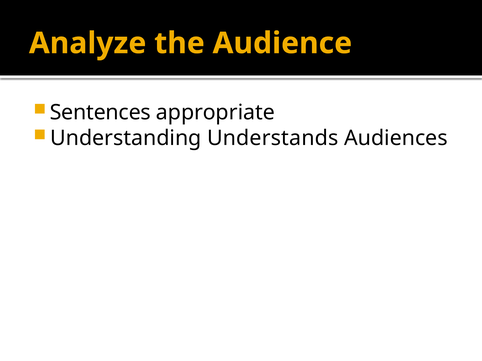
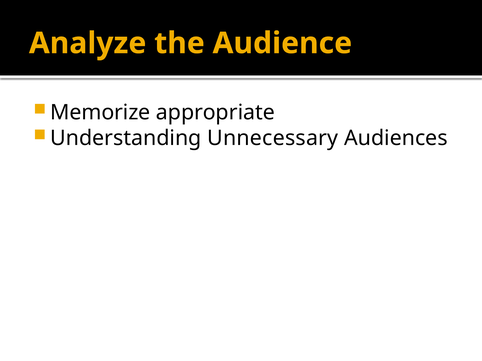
Sentences: Sentences -> Memorize
Understands: Understands -> Unnecessary
